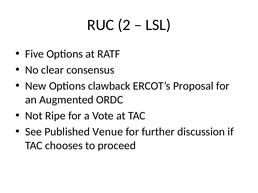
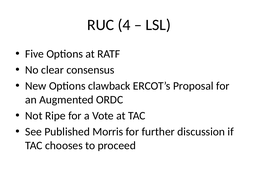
2: 2 -> 4
Venue: Venue -> Morris
